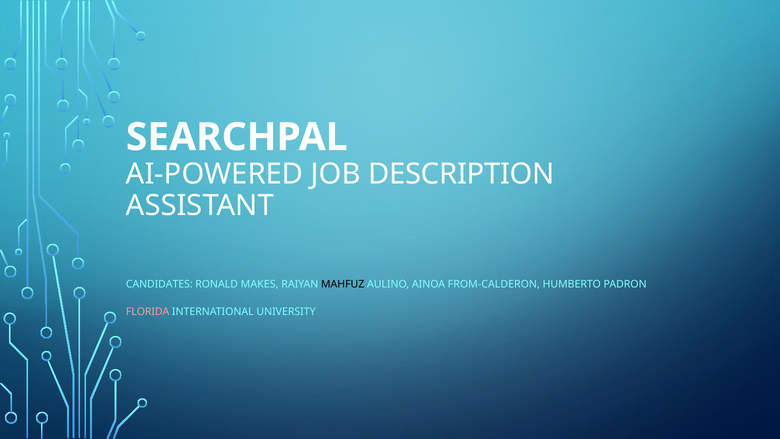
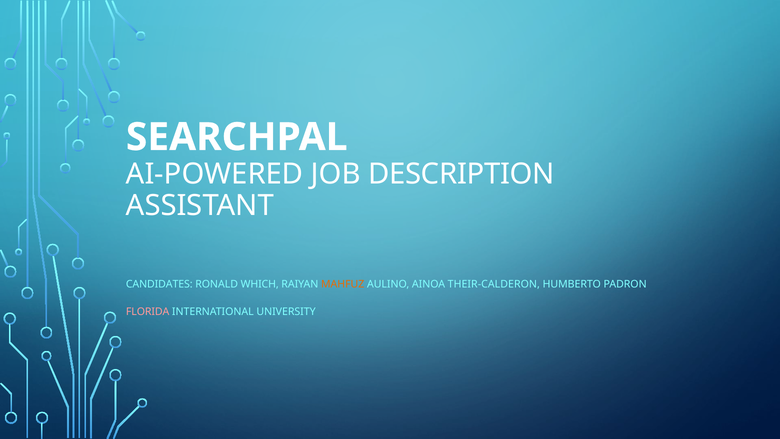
MAKES: MAKES -> WHICH
MAHFUZ colour: black -> orange
FROM-CALDERON: FROM-CALDERON -> THEIR-CALDERON
